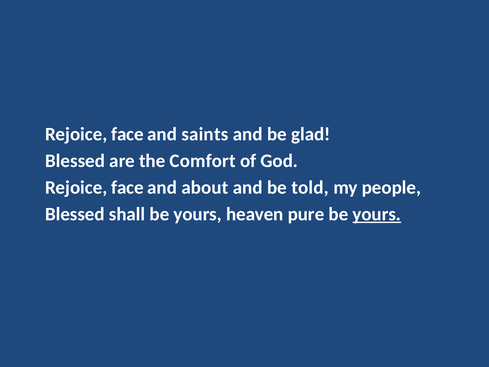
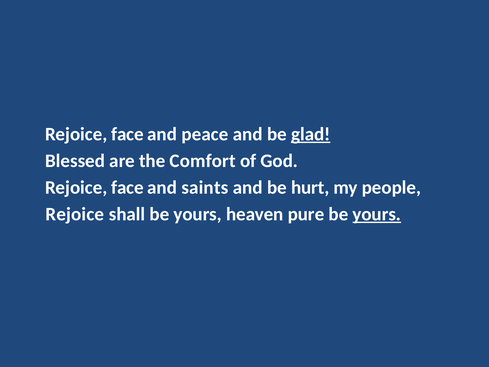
saints: saints -> peace
glad underline: none -> present
about: about -> saints
told: told -> hurt
Blessed at (75, 214): Blessed -> Rejoice
